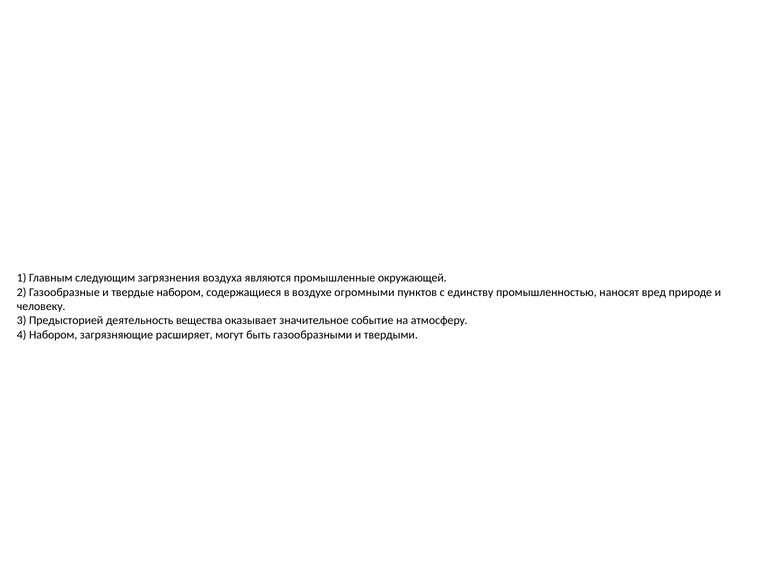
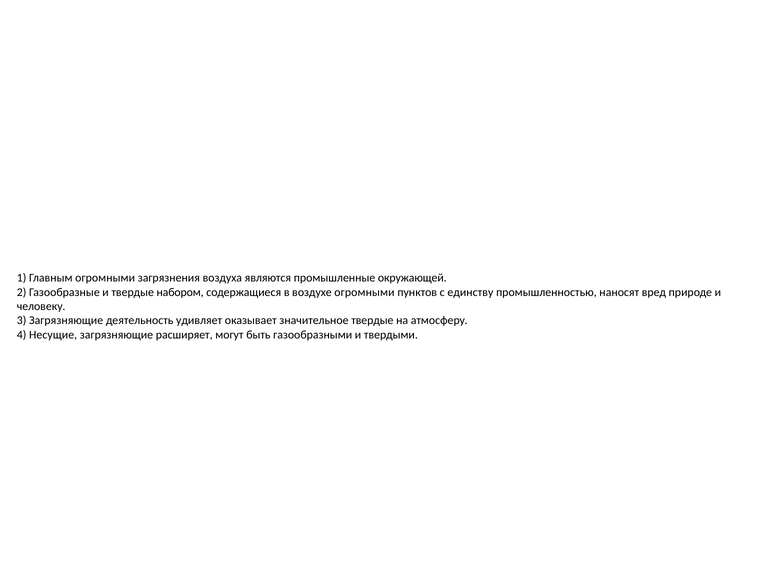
Главным следующим: следующим -> огромными
3 Предысторией: Предысторией -> Загрязняющие
вещества: вещества -> удивляет
значительное событие: событие -> твердые
4 Набором: Набором -> Несущие
